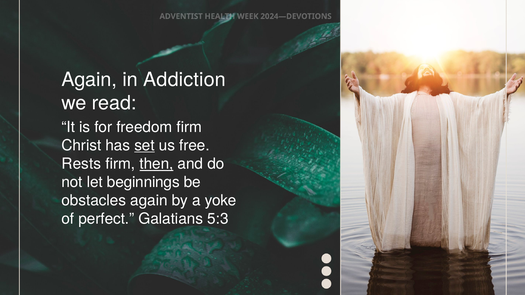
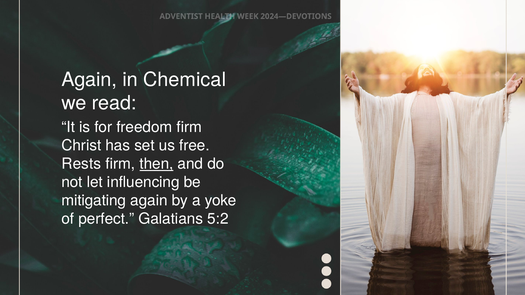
Addiction: Addiction -> Chemical
set underline: present -> none
beginnings: beginnings -> influencing
obstacles: obstacles -> mitigating
5:3: 5:3 -> 5:2
